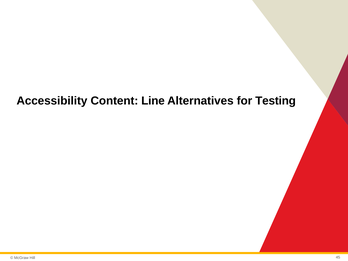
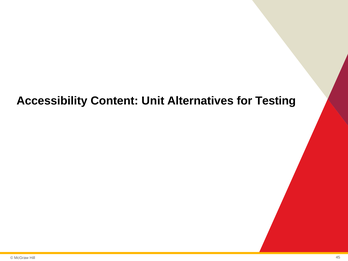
Line: Line -> Unit
